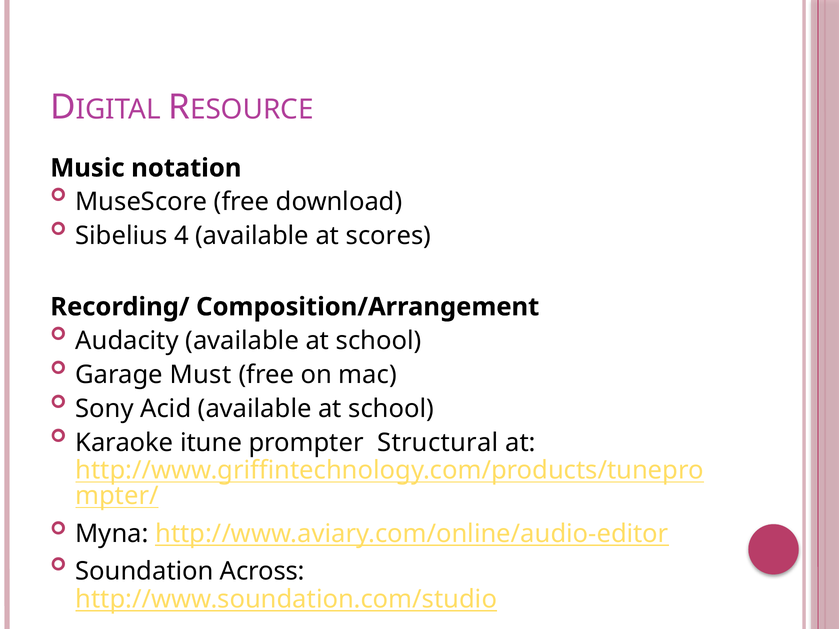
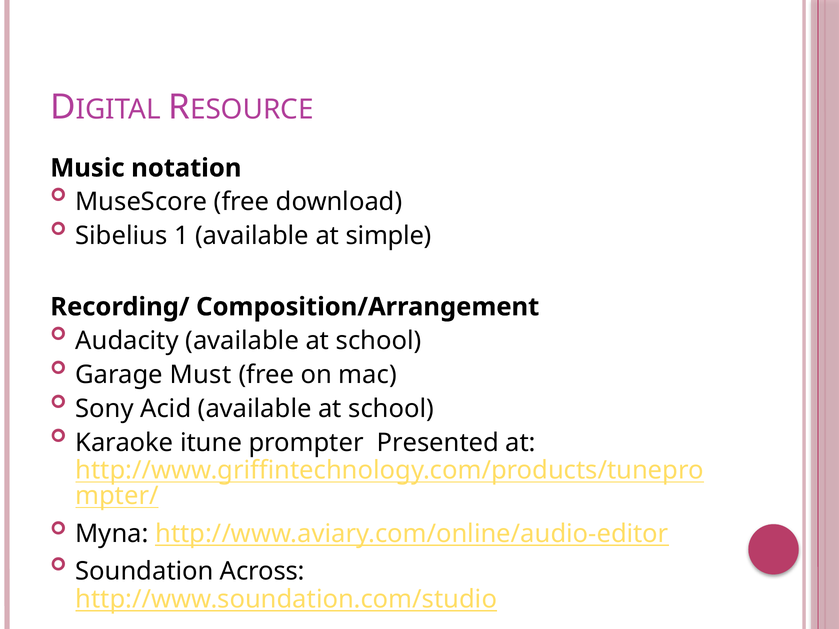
4: 4 -> 1
scores: scores -> simple
Structural: Structural -> Presented
